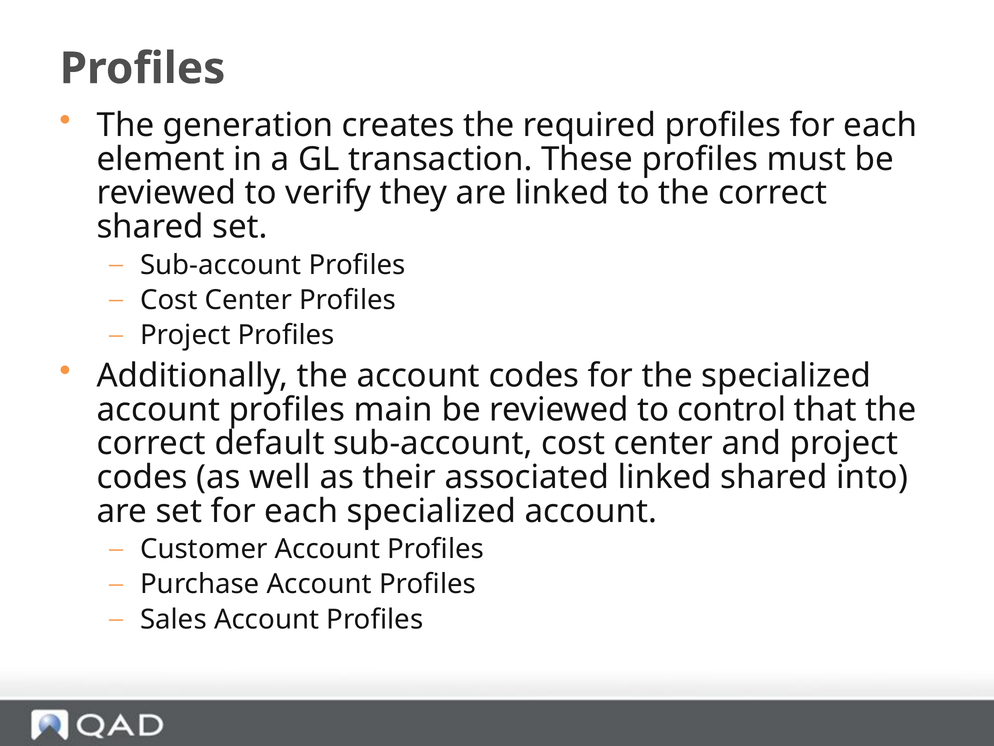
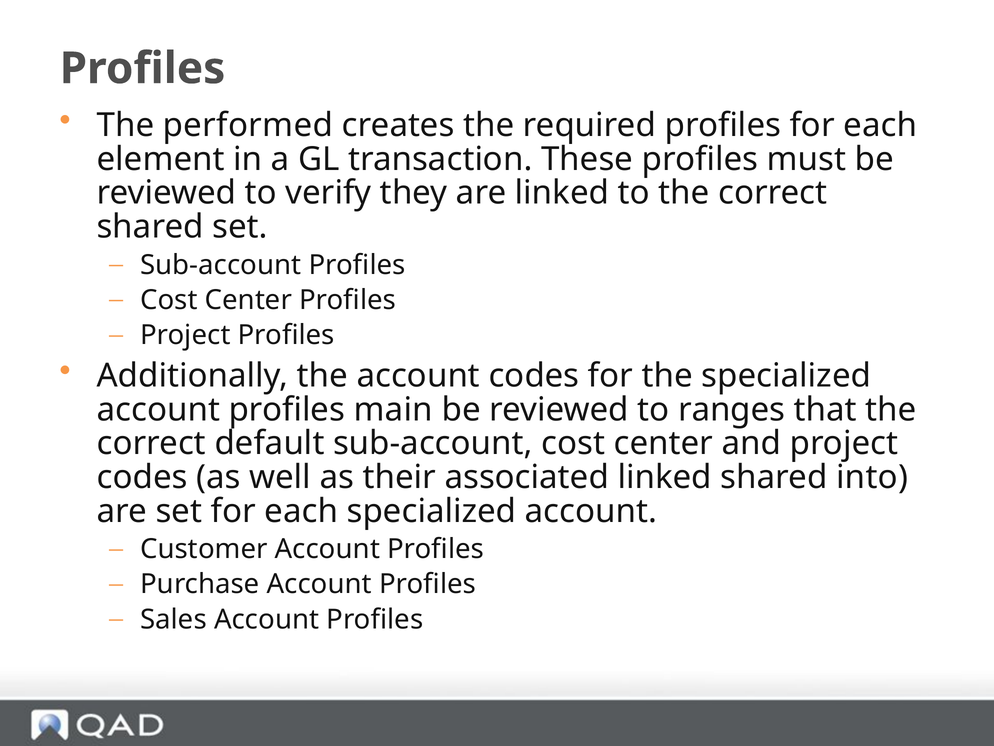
generation: generation -> performed
control: control -> ranges
